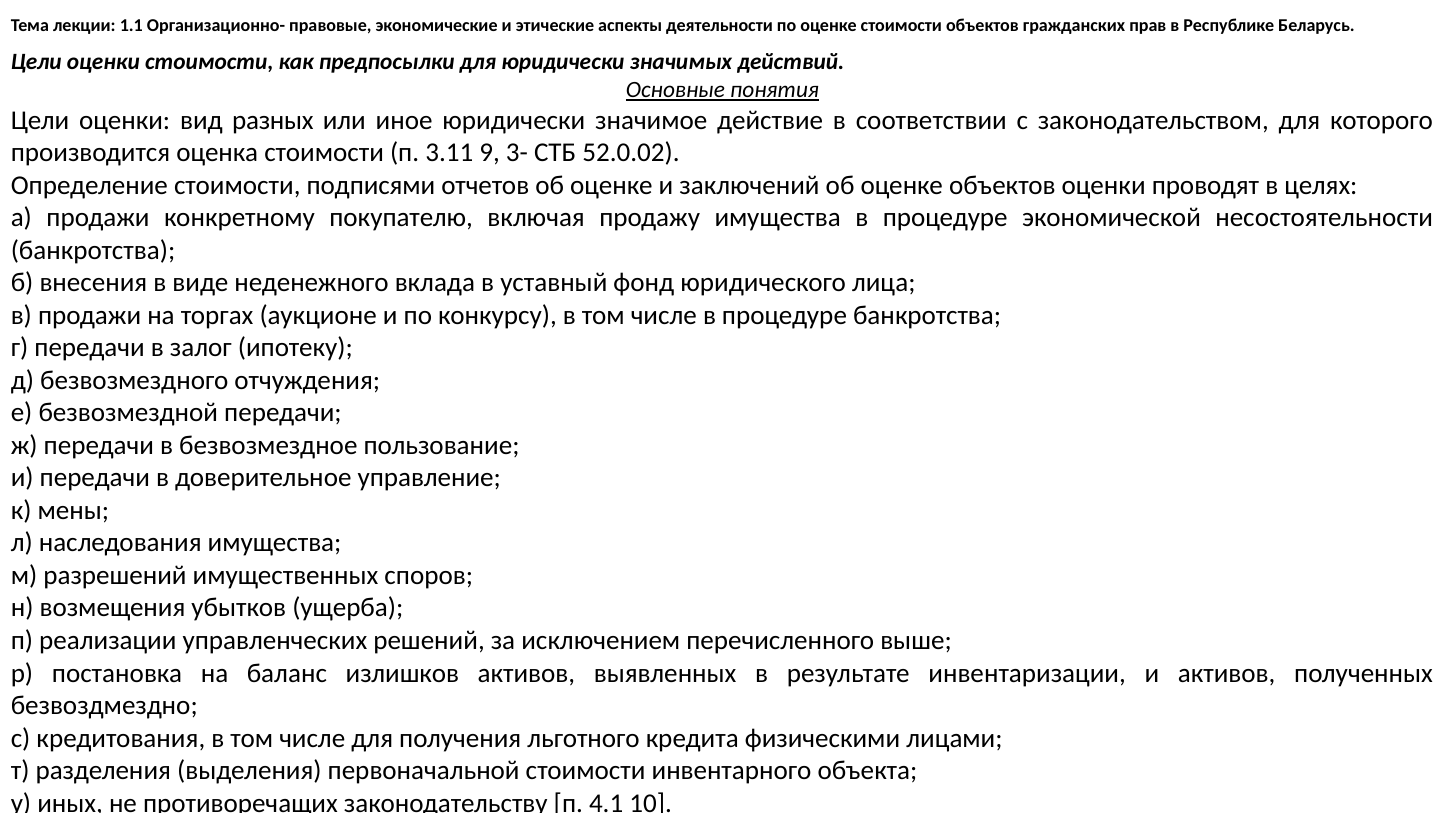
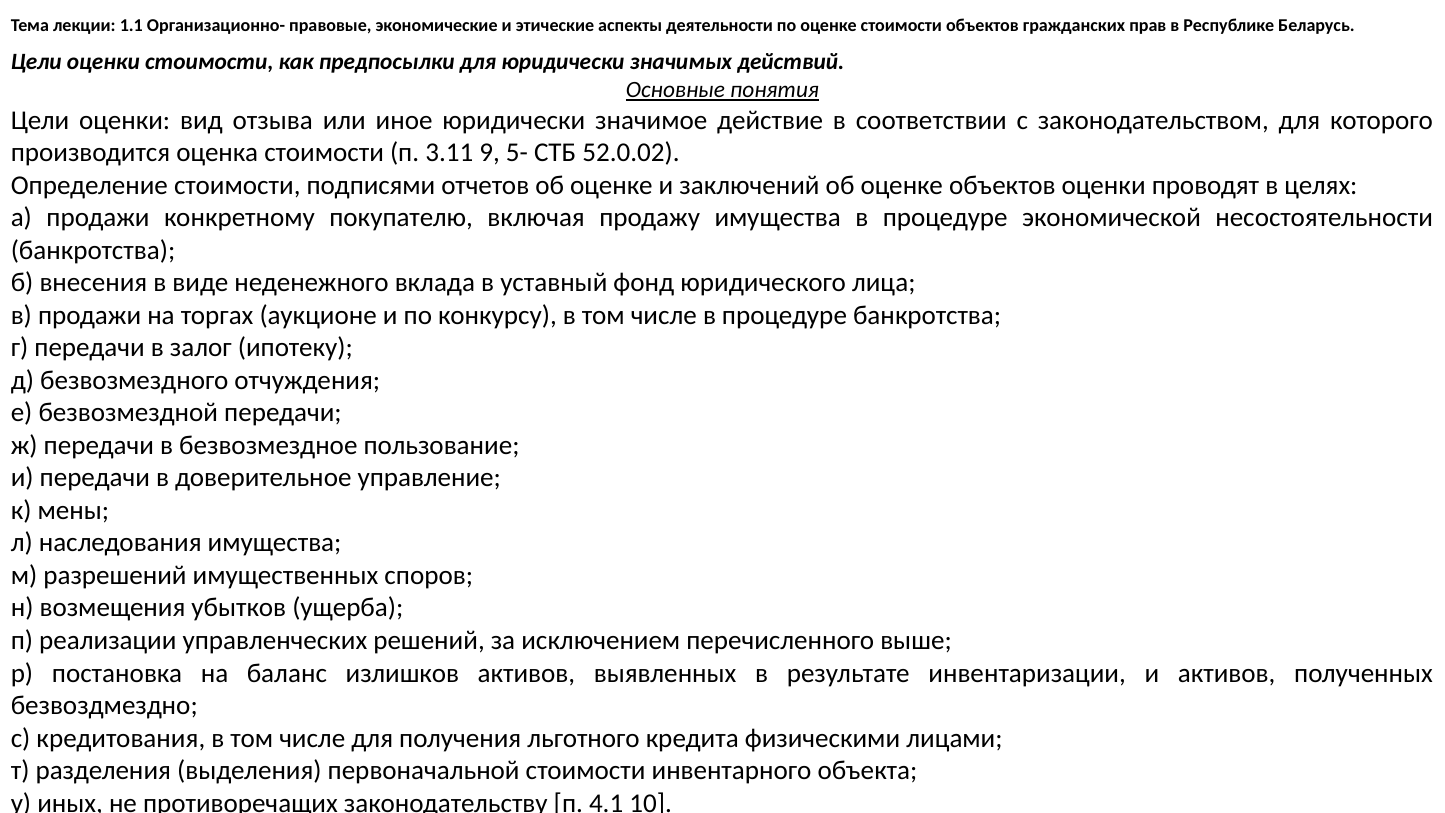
разных: разных -> отзыва
3-: 3- -> 5-
